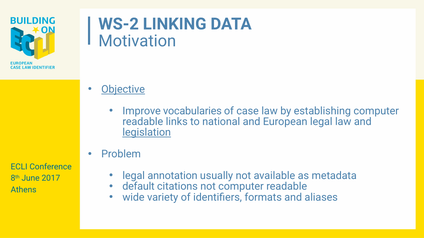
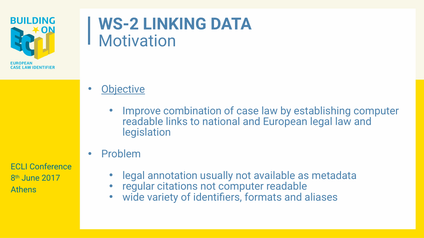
vocabularies: vocabularies -> combination
legislation underline: present -> none
default: default -> regular
